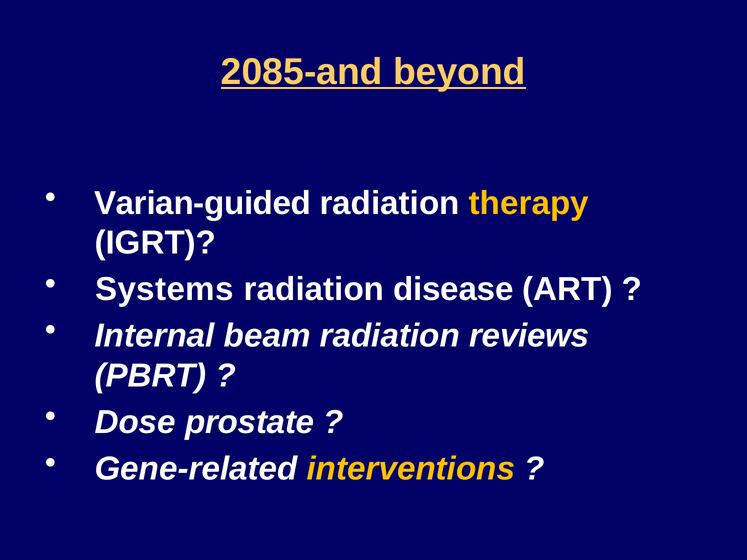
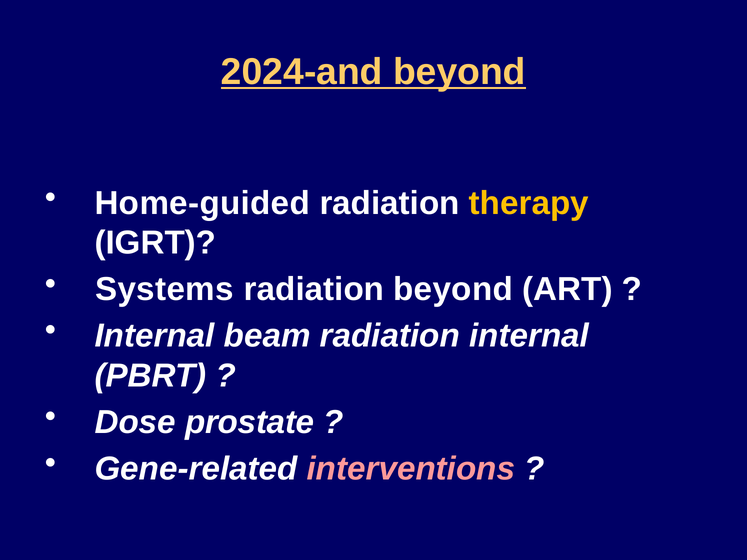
2085-and: 2085-and -> 2024-and
Varian-guided: Varian-guided -> Home-guided
radiation disease: disease -> beyond
radiation reviews: reviews -> internal
interventions colour: yellow -> pink
